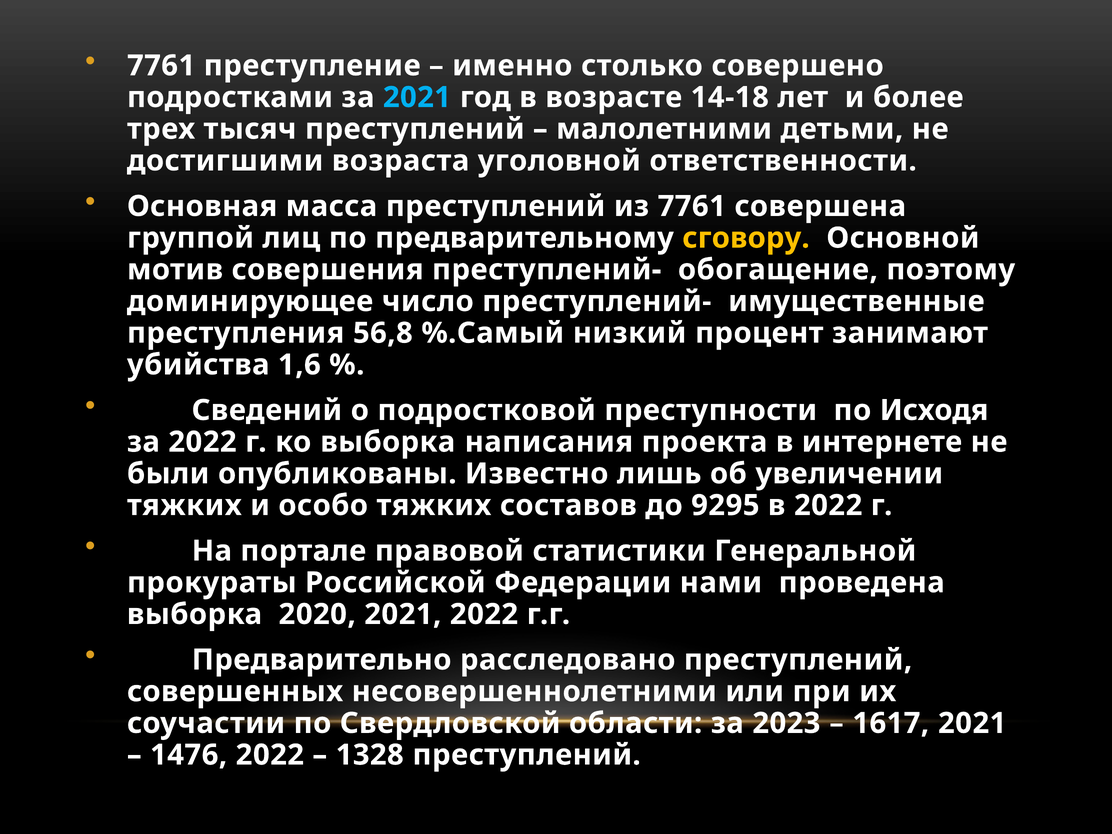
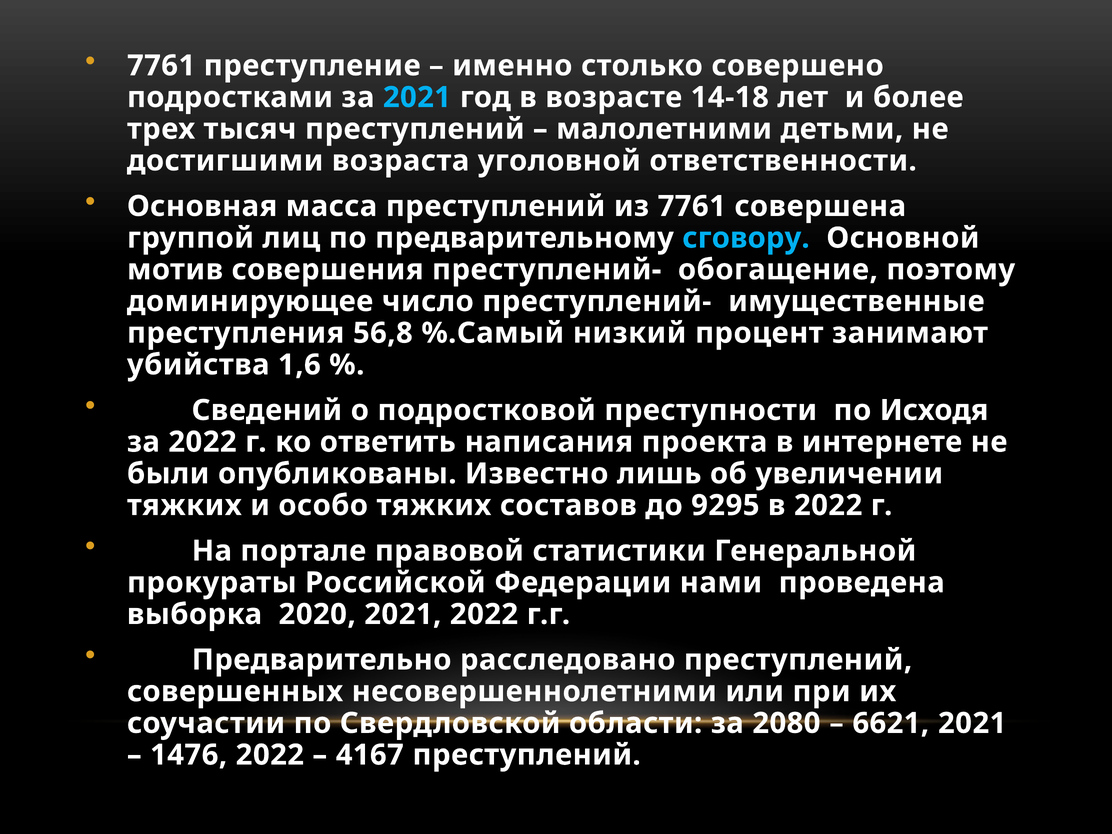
сговору colour: yellow -> light blue
ко выборка: выборка -> ответить
2023: 2023 -> 2080
1617: 1617 -> 6621
1328: 1328 -> 4167
